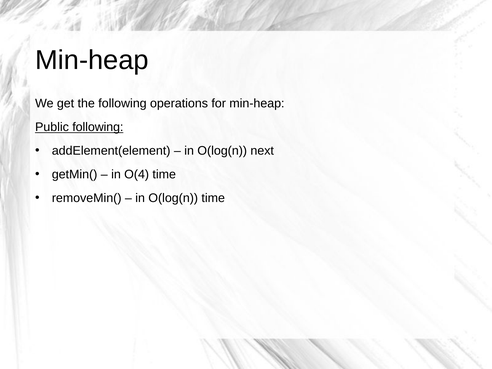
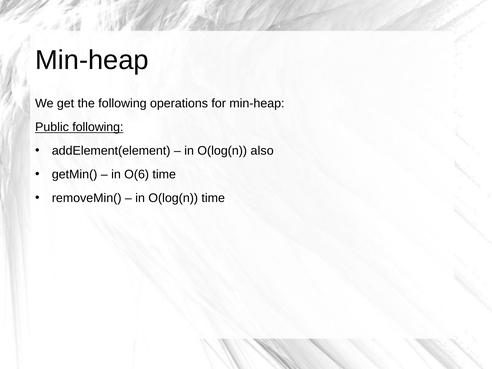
next: next -> also
O(4: O(4 -> O(6
